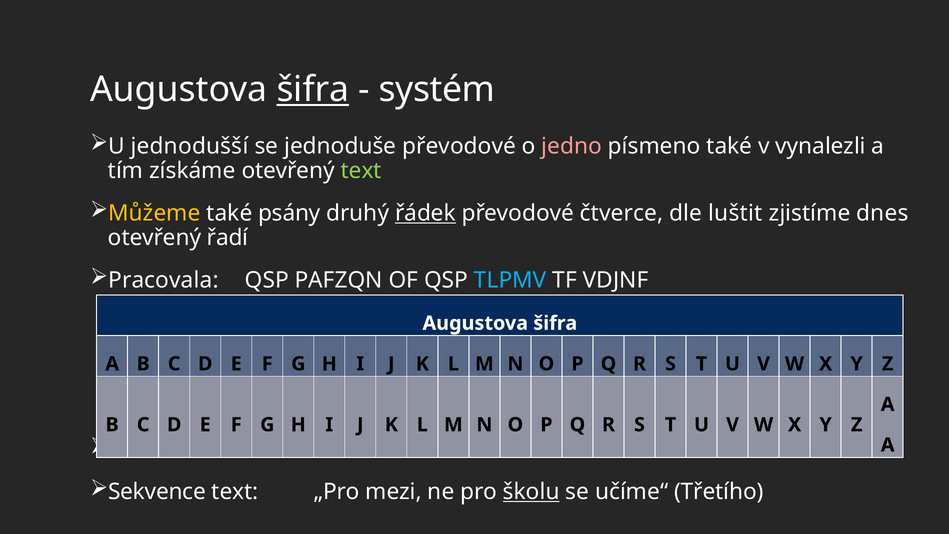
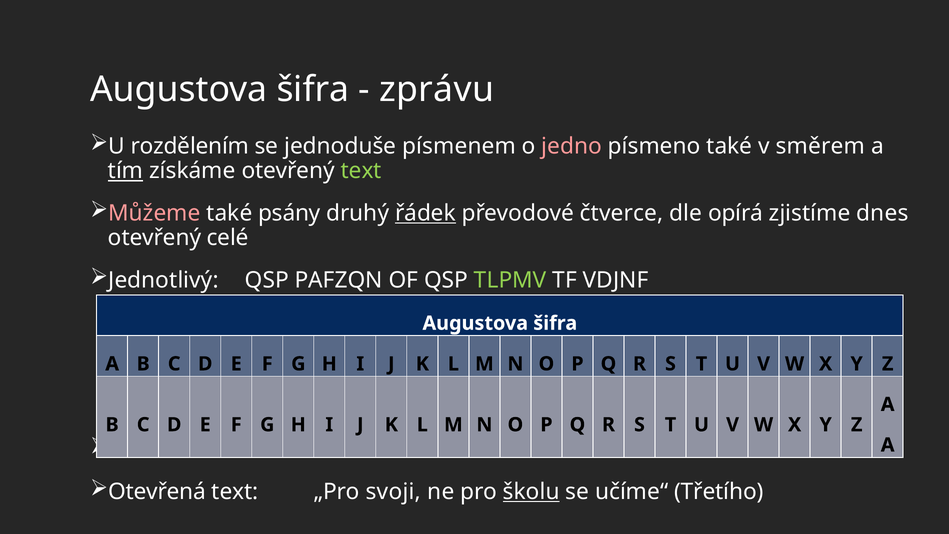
šifra at (313, 90) underline: present -> none
systém: systém -> zprávu
jednodušší: jednodušší -> rozdělením
jednoduše převodové: převodové -> písmenem
vynalezli: vynalezli -> směrem
tím underline: none -> present
Můžeme colour: yellow -> pink
luštit: luštit -> opírá
řadí: řadí -> celé
Pracovala: Pracovala -> Jednotlivý
TLPMV colour: light blue -> light green
Sekvence: Sekvence -> Otevřená
mezi: mezi -> svoji
